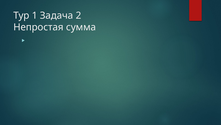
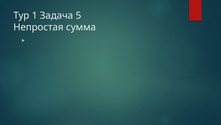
2: 2 -> 5
